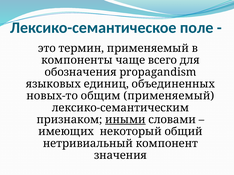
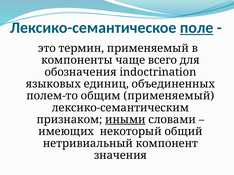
поле underline: none -> present
propagandism: propagandism -> indoctrination
новых-то: новых-то -> полем-то
